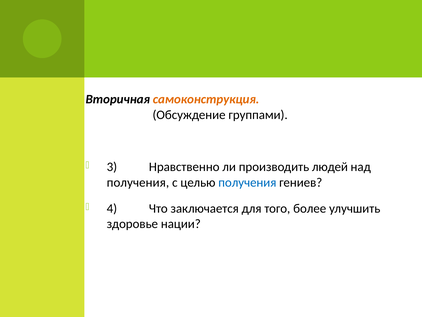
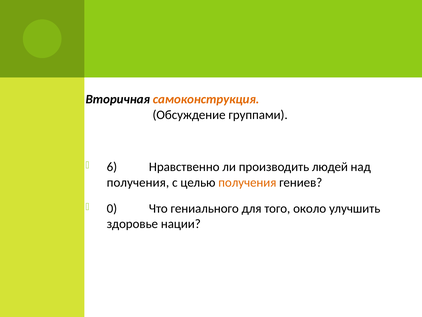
3: 3 -> 6
получения at (247, 182) colour: blue -> orange
4: 4 -> 0
заключается: заключается -> гениального
более: более -> около
